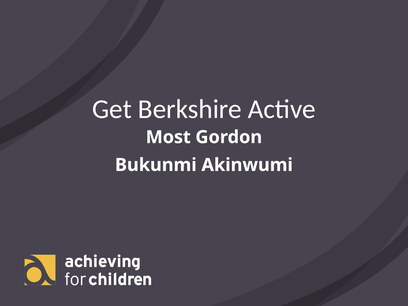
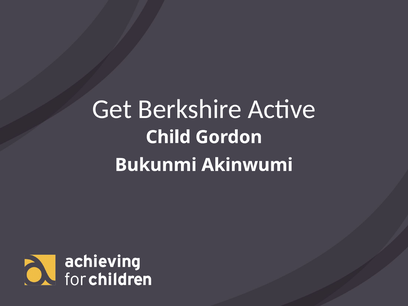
Most: Most -> Child
